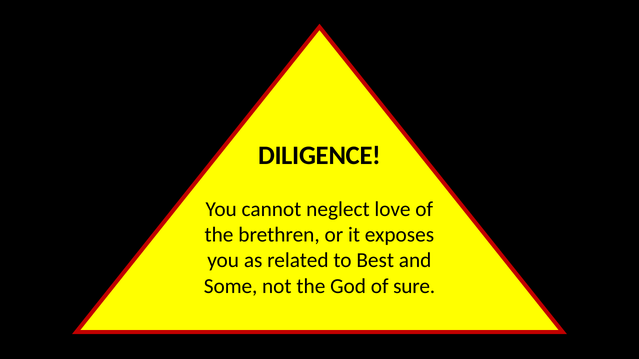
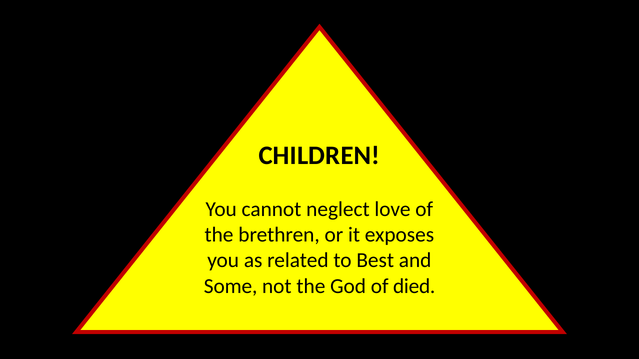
DILIGENCE: DILIGENCE -> CHILDREN
sure: sure -> died
